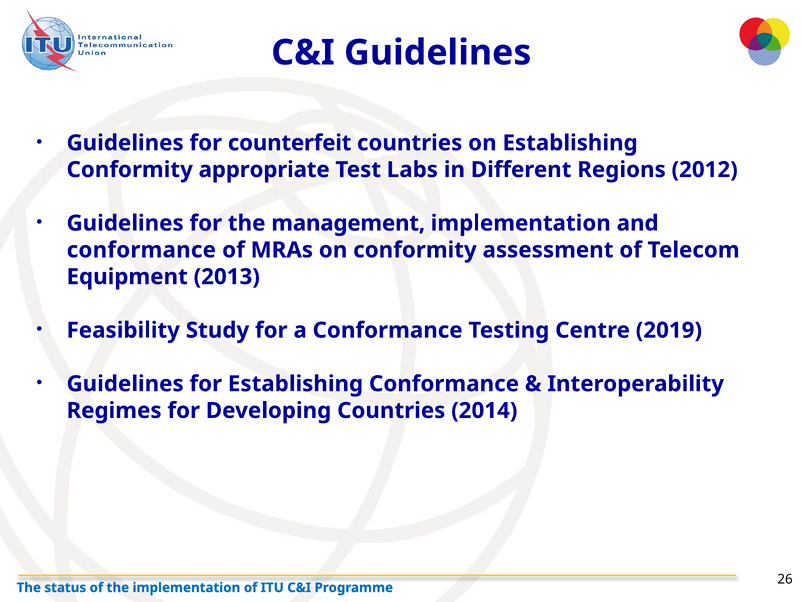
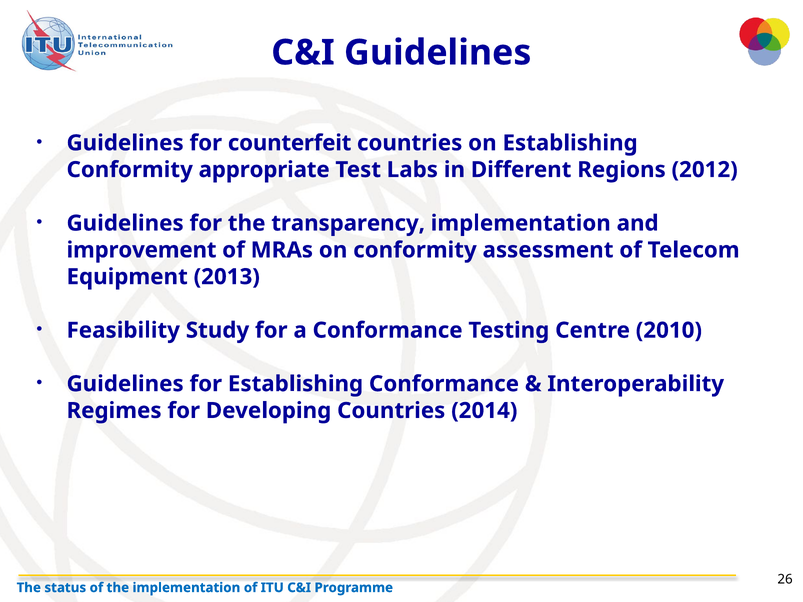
management: management -> transparency
conformance at (141, 250): conformance -> improvement
2019: 2019 -> 2010
